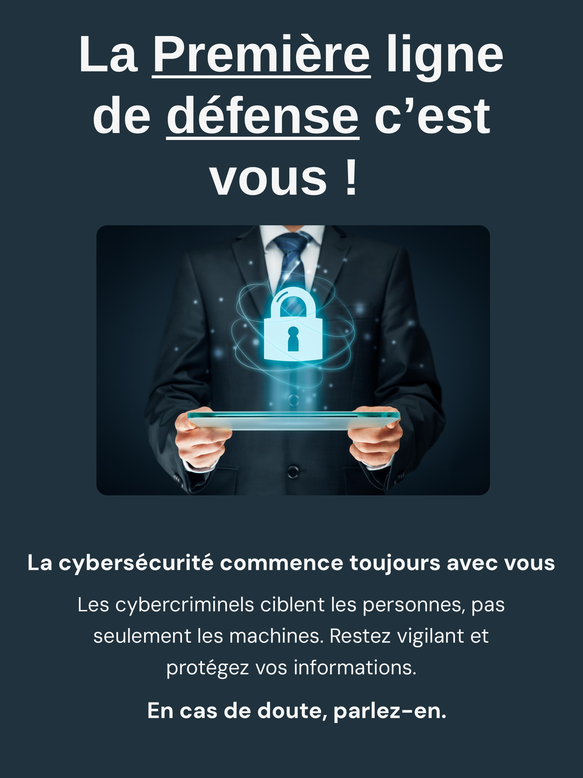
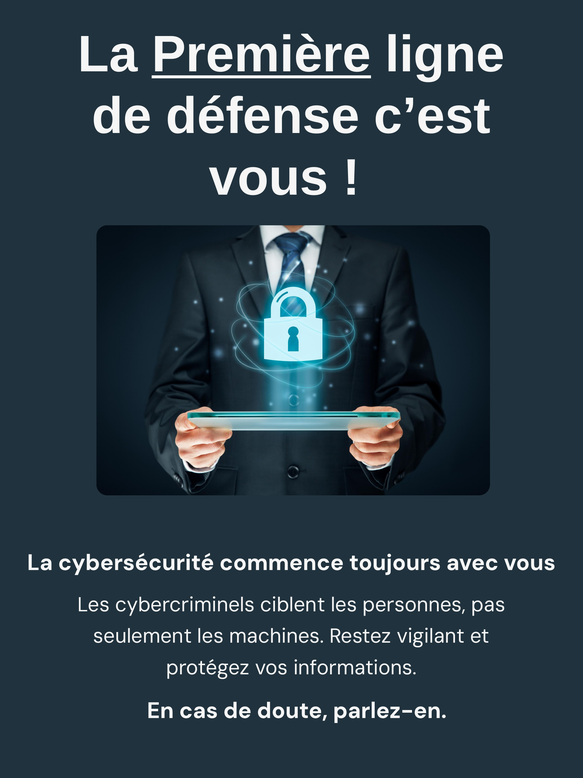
défense underline: present -> none
